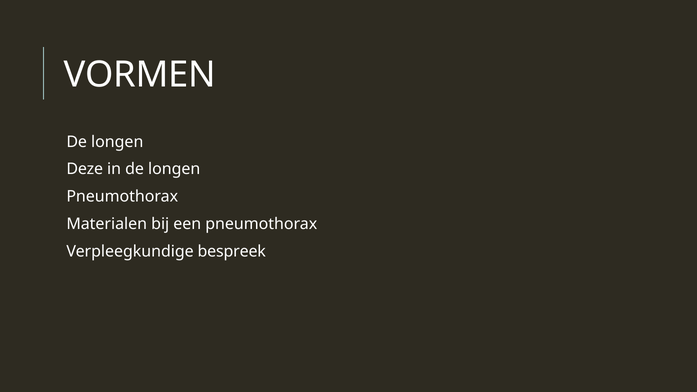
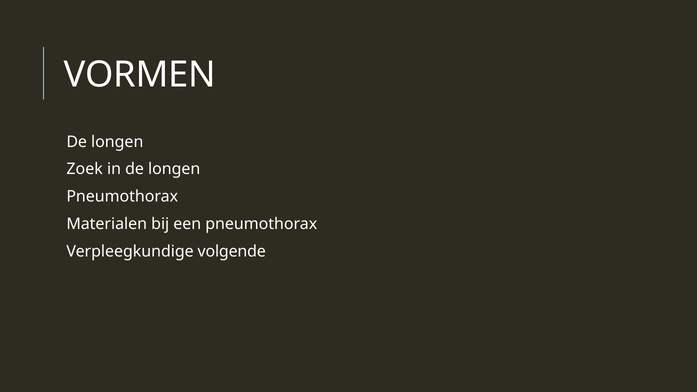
Deze: Deze -> Zoek
bespreek: bespreek -> volgende
